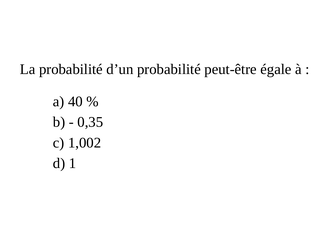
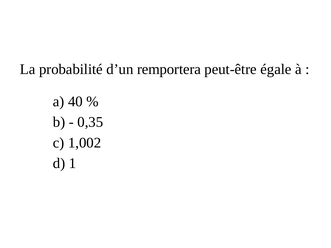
d’un probabilité: probabilité -> remportera
